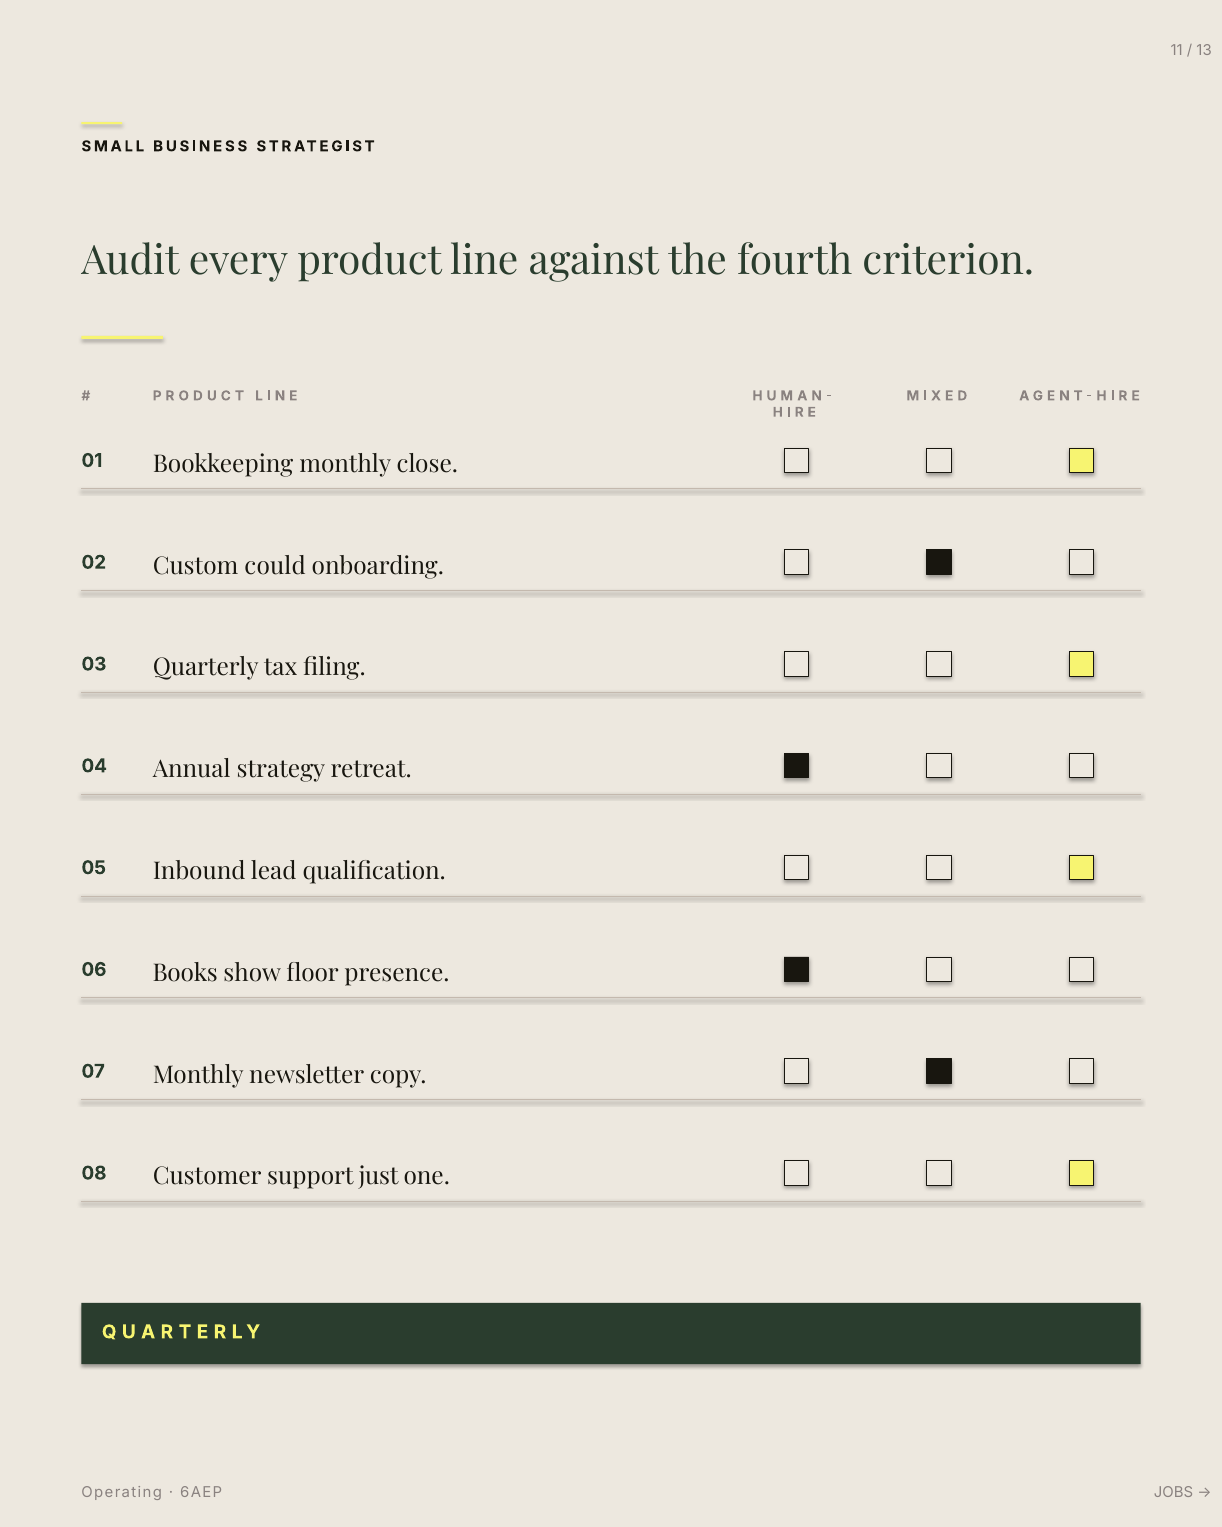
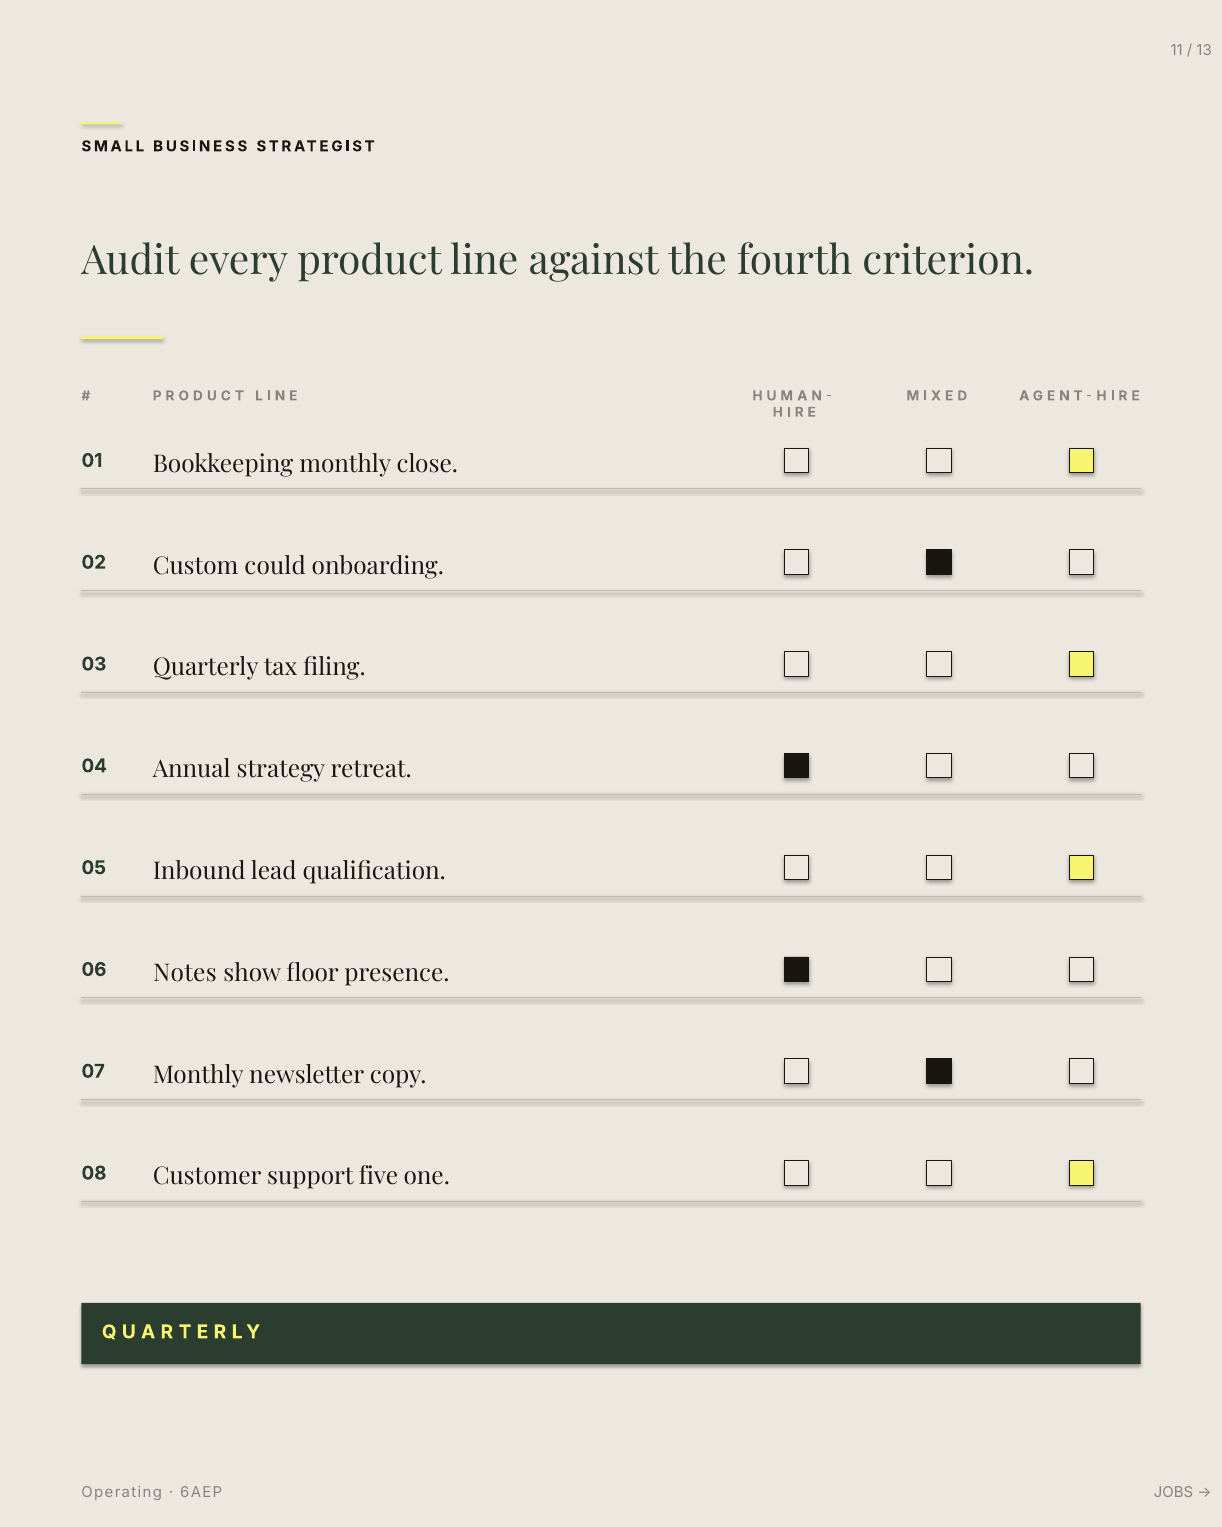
Books: Books -> Notes
just: just -> five
